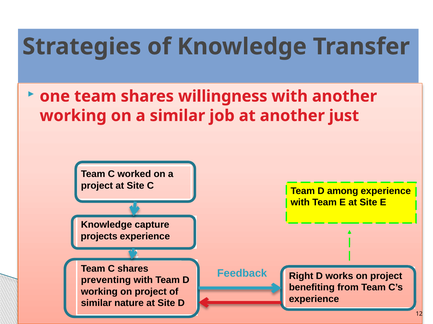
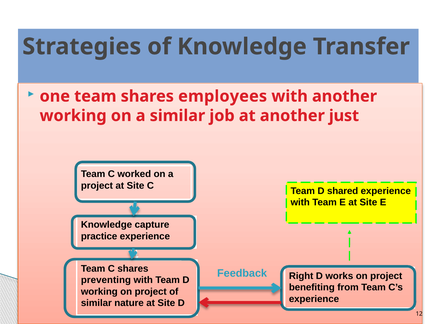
willingness: willingness -> employees
among: among -> shared
projects: projects -> practice
